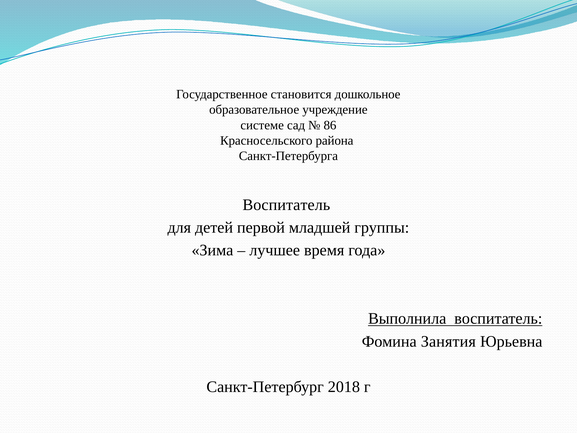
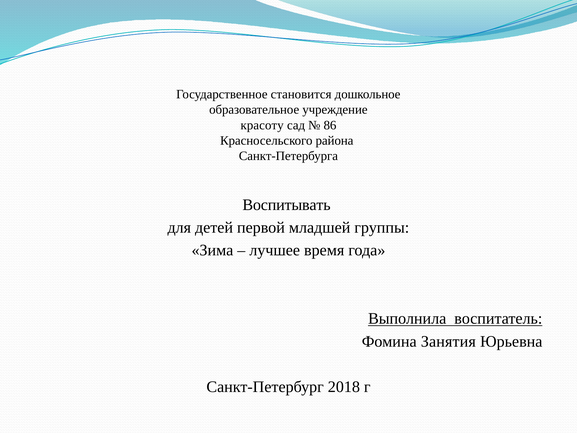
системе: системе -> красоту
Воспитатель at (286, 205): Воспитатель -> Воспитывать
